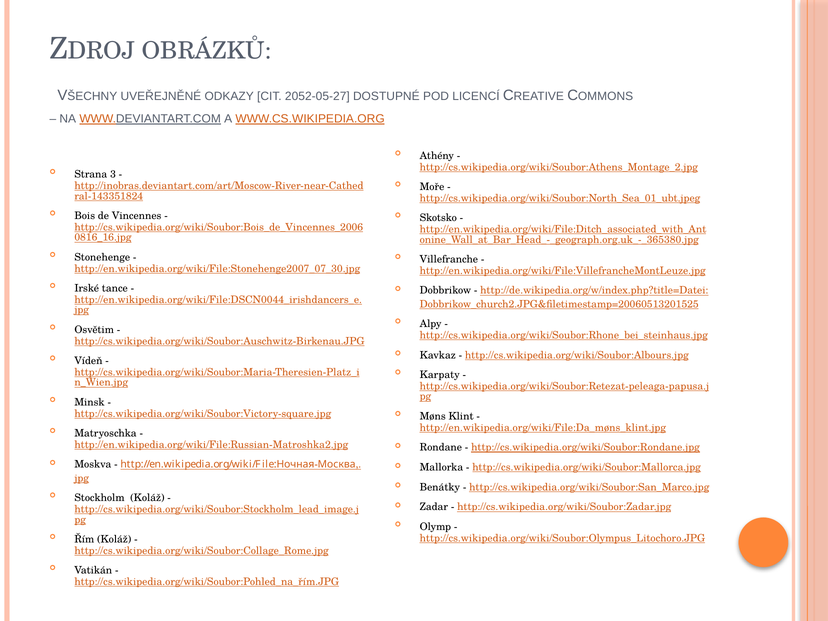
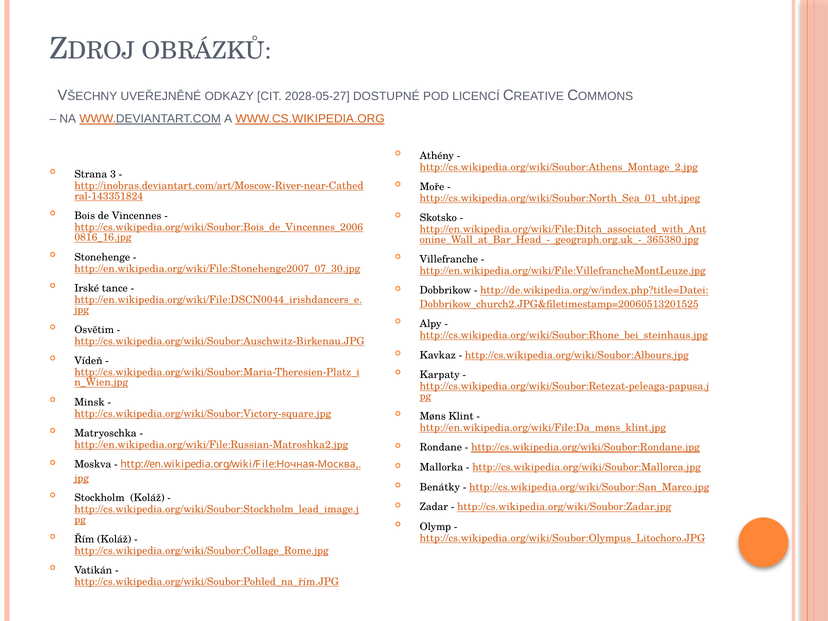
2052-05-27: 2052-05-27 -> 2028-05-27
